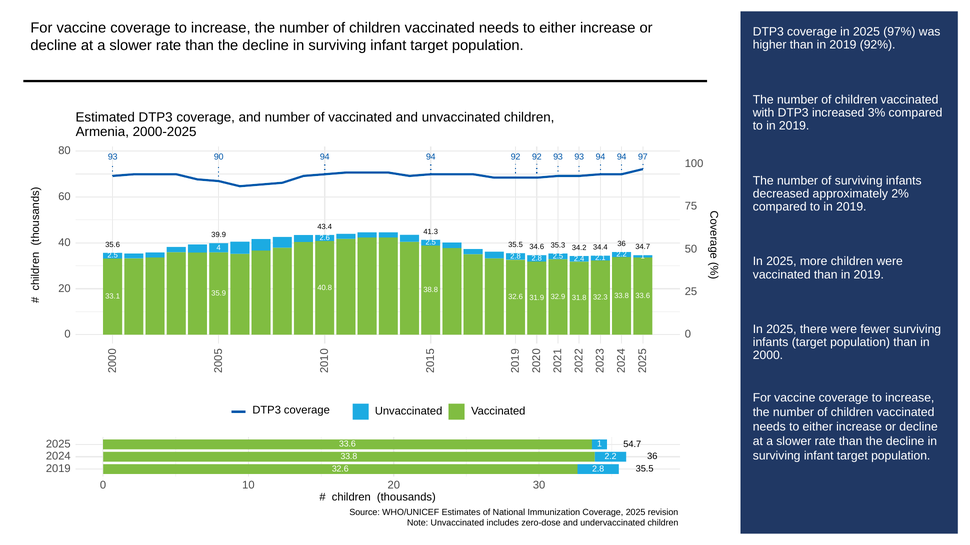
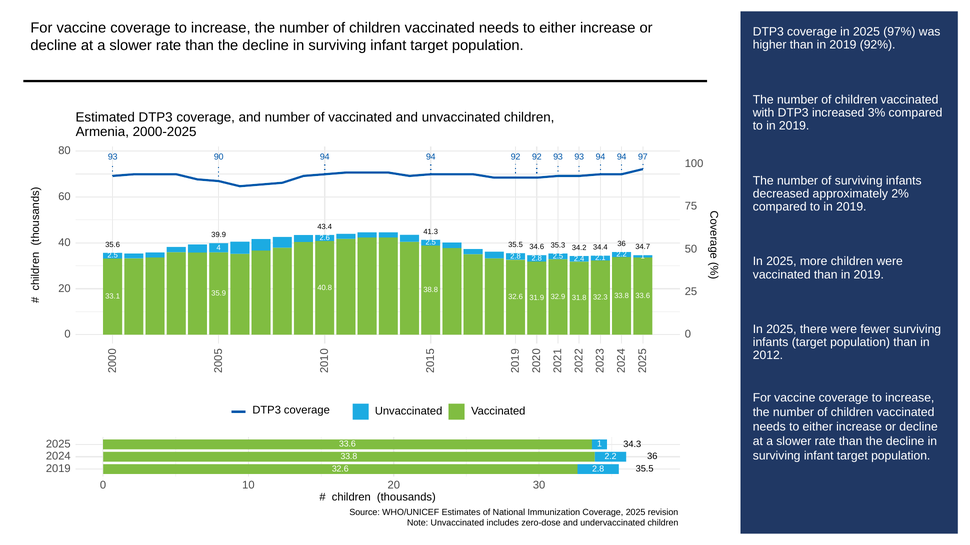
2000: 2000 -> 2012
54.7: 54.7 -> 34.3
